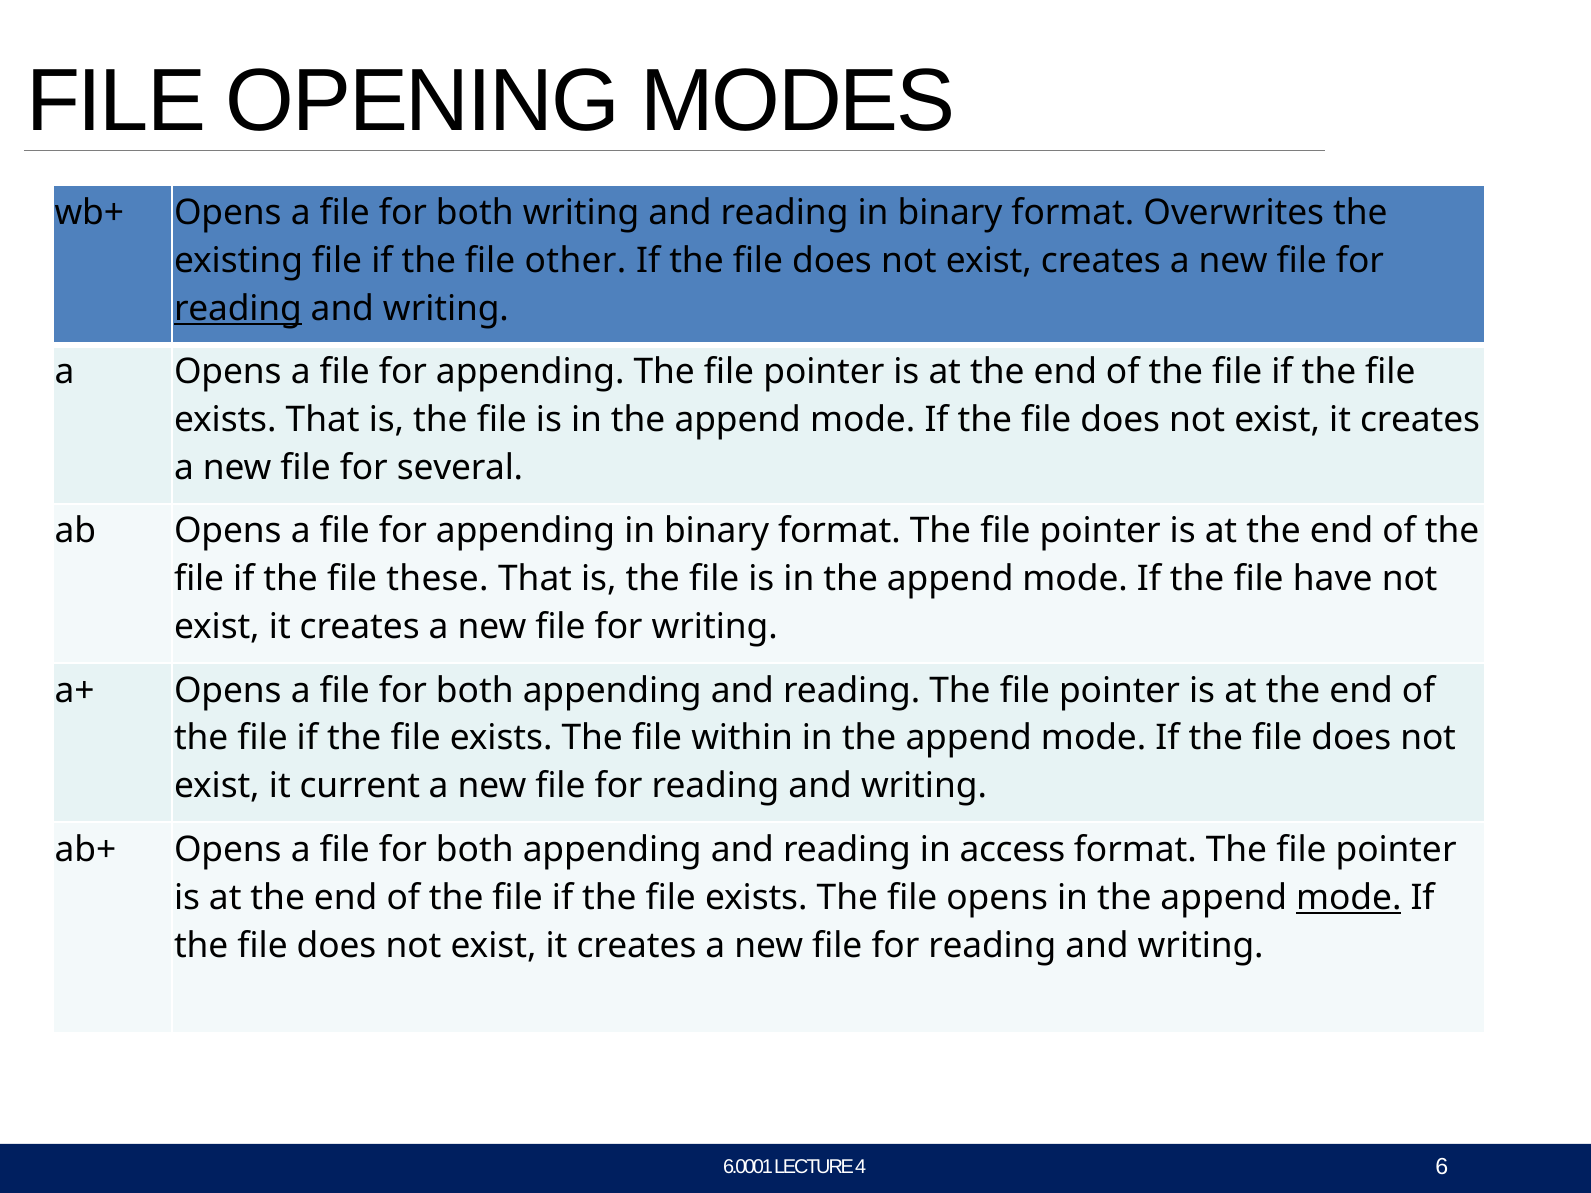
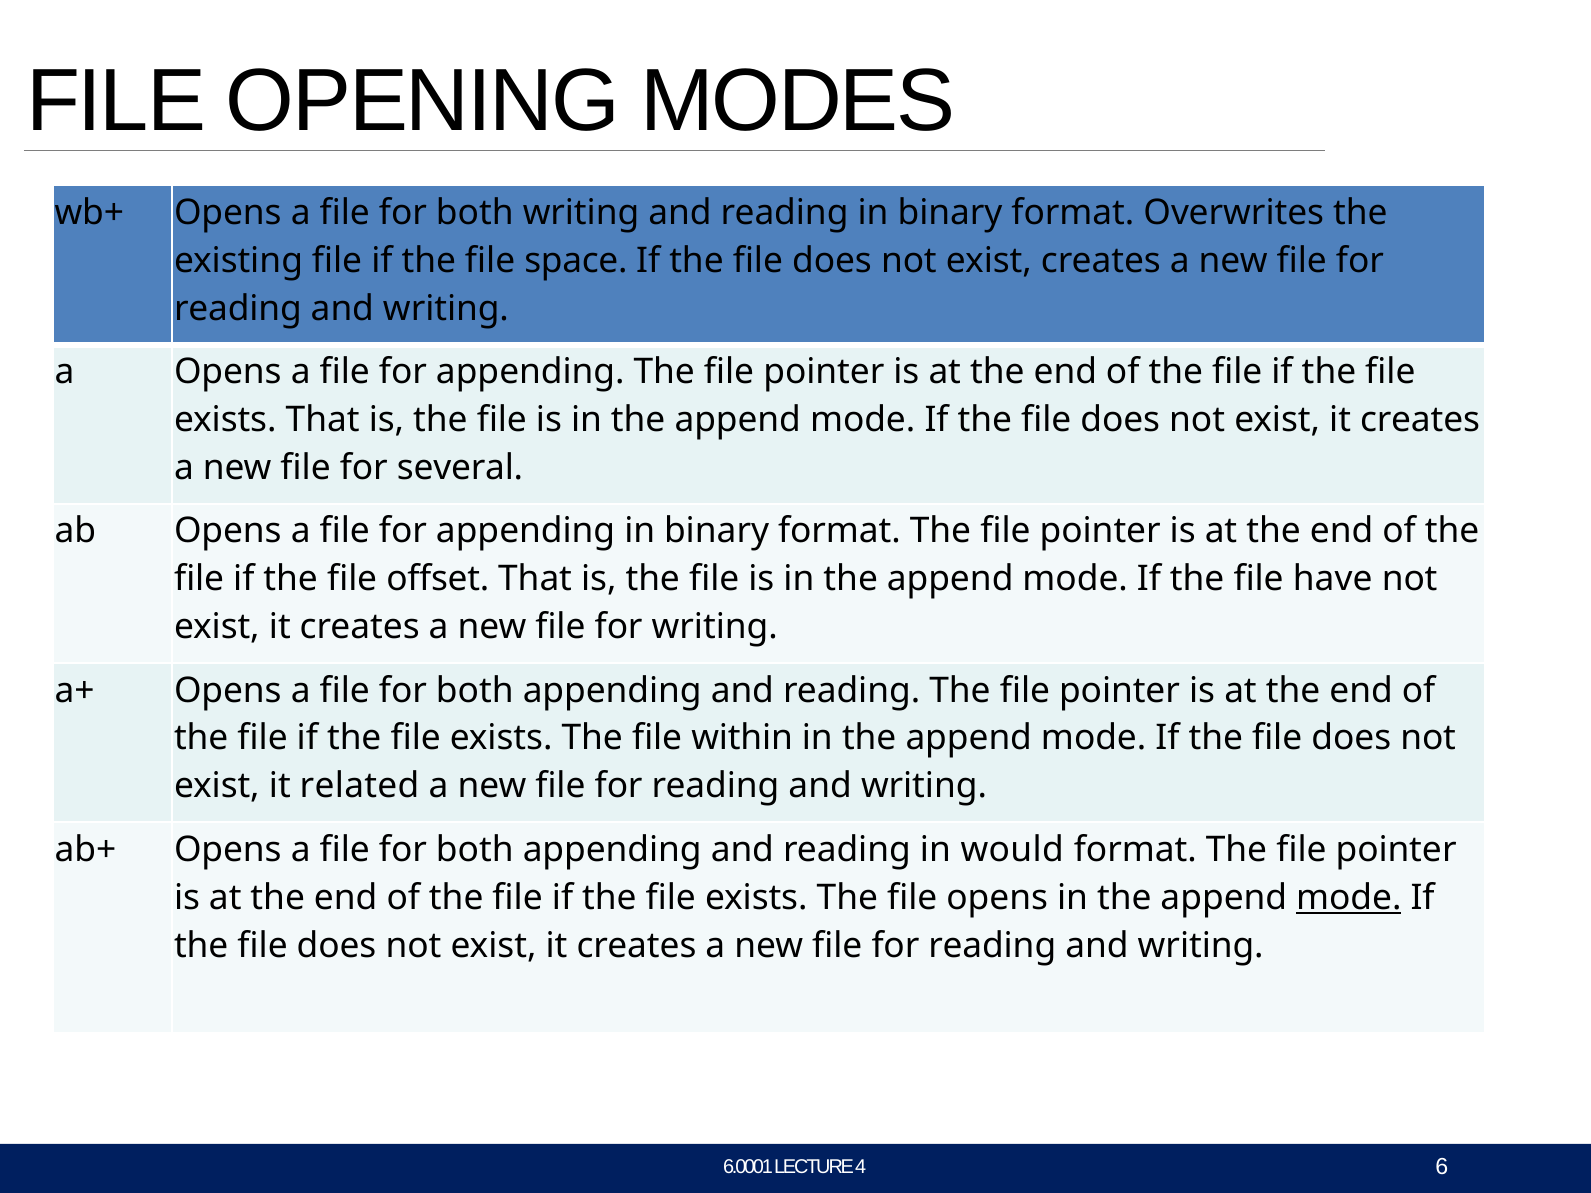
other: other -> space
reading at (238, 309) underline: present -> none
these: these -> offset
current: current -> related
access: access -> would
